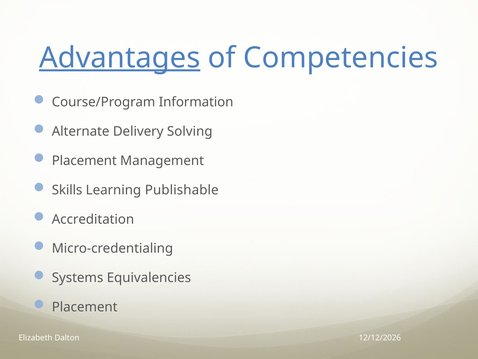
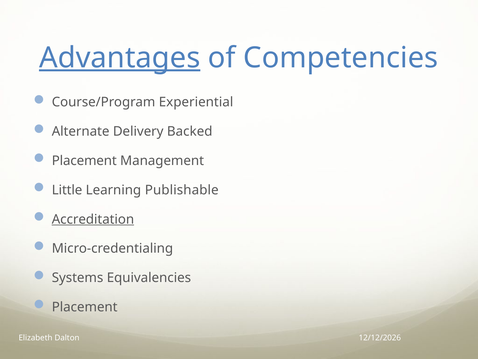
Information: Information -> Experiential
Solving: Solving -> Backed
Skills: Skills -> Little
Accreditation underline: none -> present
